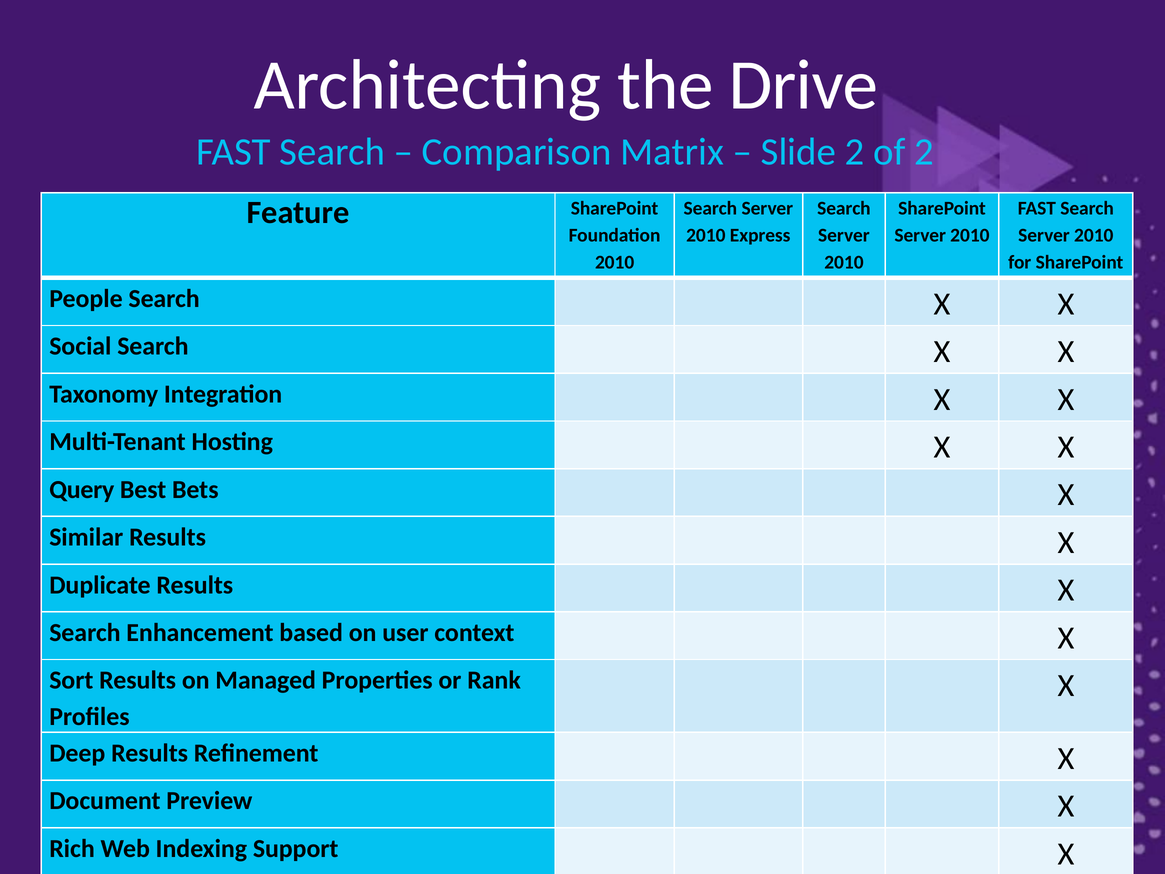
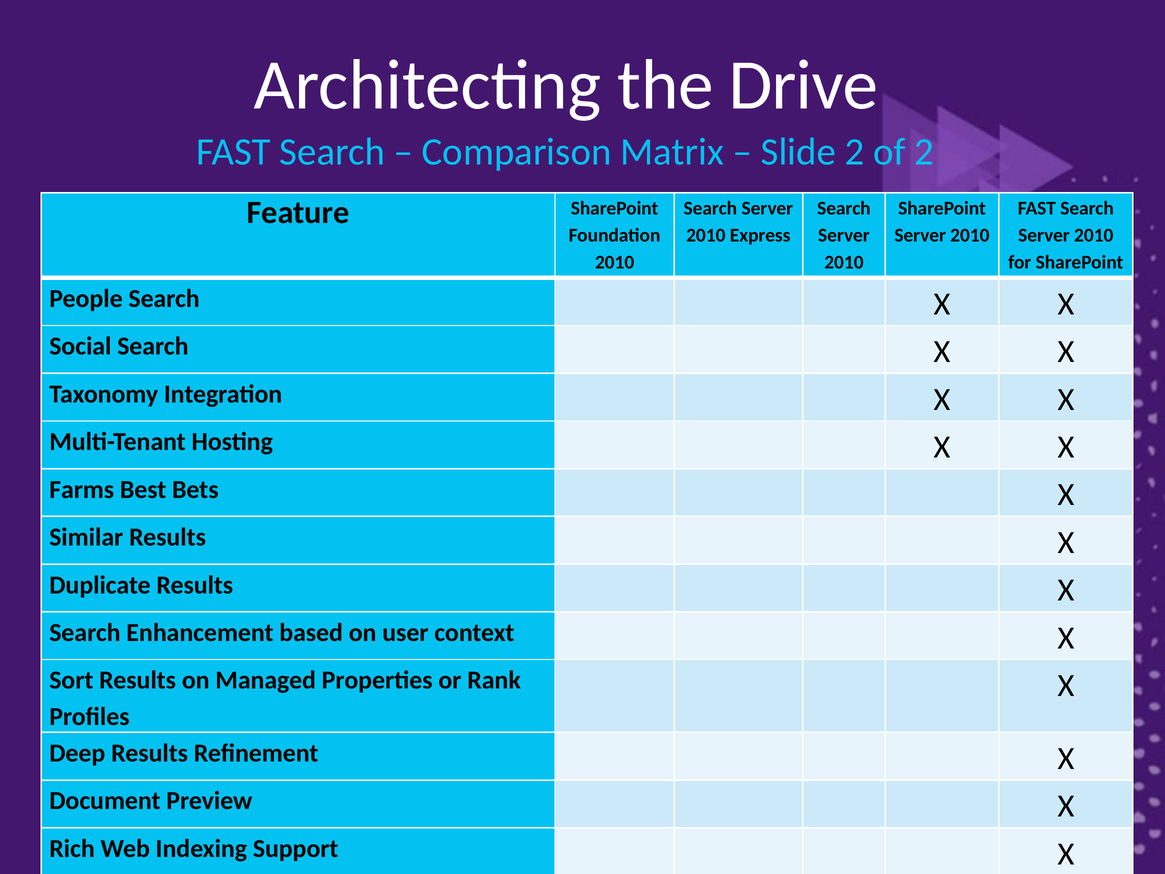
Query: Query -> Farms
